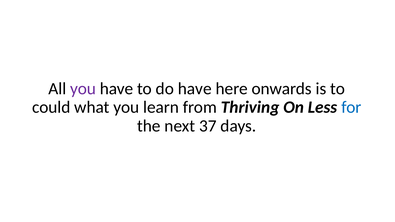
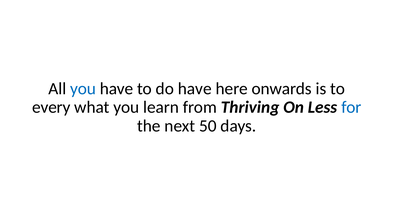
you at (83, 89) colour: purple -> blue
could: could -> every
37: 37 -> 50
